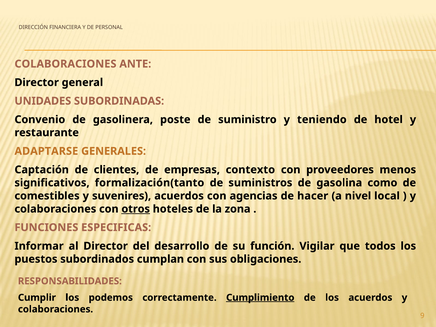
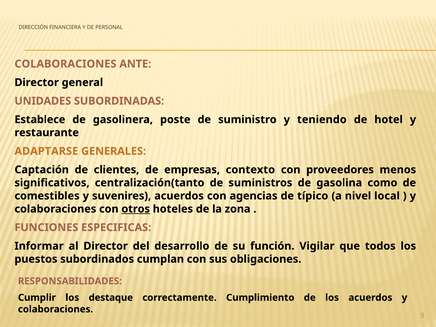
Convenio: Convenio -> Establece
formalización(tanto: formalización(tanto -> centralización(tanto
hacer: hacer -> típico
podemos: podemos -> destaque
Cumplimiento underline: present -> none
